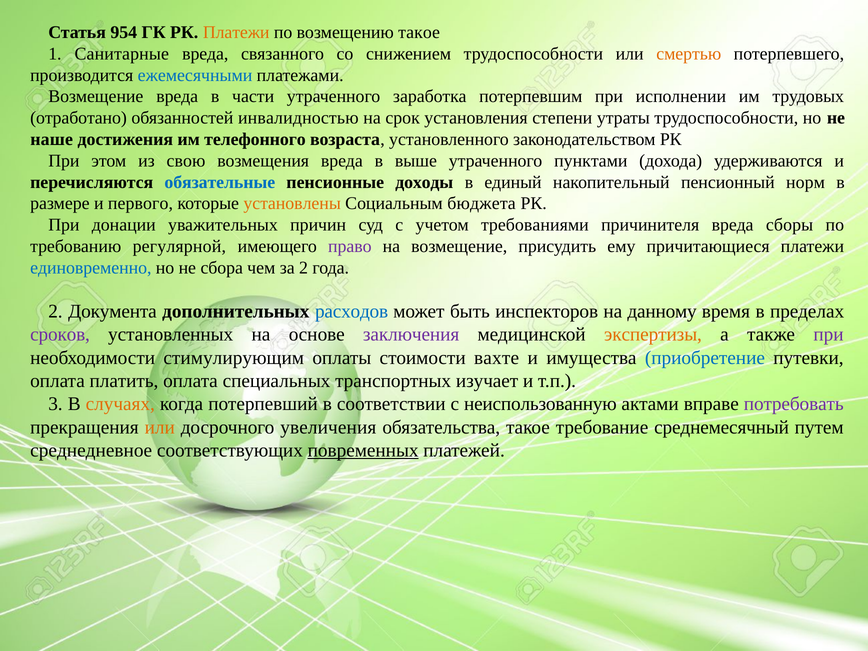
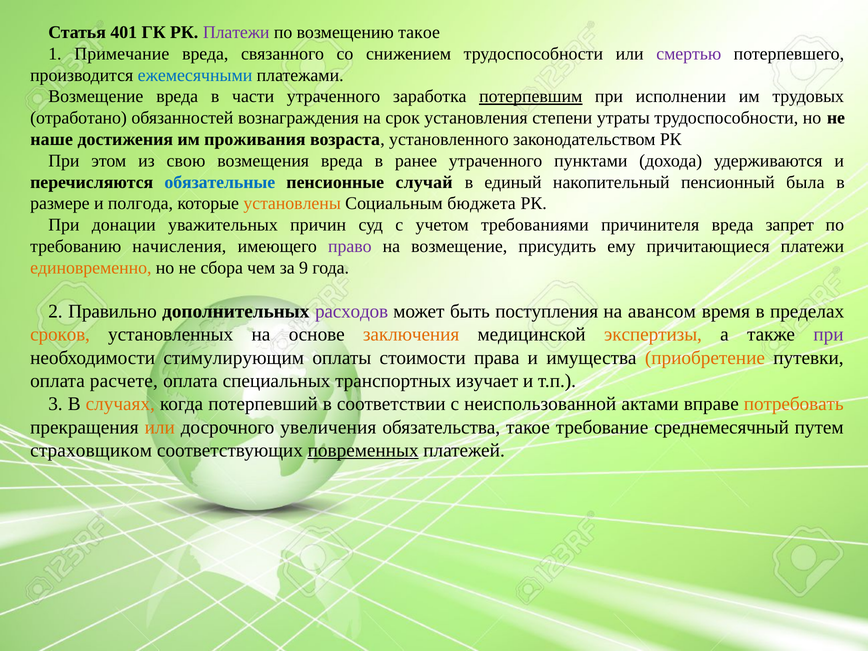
954: 954 -> 401
Платежи at (236, 32) colour: orange -> purple
Санитарные: Санитарные -> Примечание
смертью colour: orange -> purple
потерпевшим underline: none -> present
инвалидностью: инвалидностью -> вознаграждения
телефонного: телефонного -> проживания
выше: выше -> ранее
доходы: доходы -> случай
норм: норм -> была
первого: первого -> полгода
сборы: сборы -> запрет
регулярной: регулярной -> начисления
единовременно colour: blue -> orange
за 2: 2 -> 9
Документа: Документа -> Правильно
расходов colour: blue -> purple
инспекторов: инспекторов -> поступления
данному: данному -> авансом
сроков colour: purple -> orange
заключения colour: purple -> orange
вахте: вахте -> права
приобретение colour: blue -> orange
платить: платить -> расчете
неиспользованную: неиспользованную -> неиспользованной
потребовать colour: purple -> orange
среднедневное: среднедневное -> страховщиком
